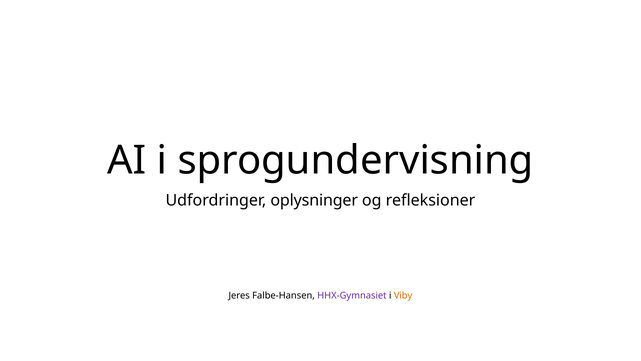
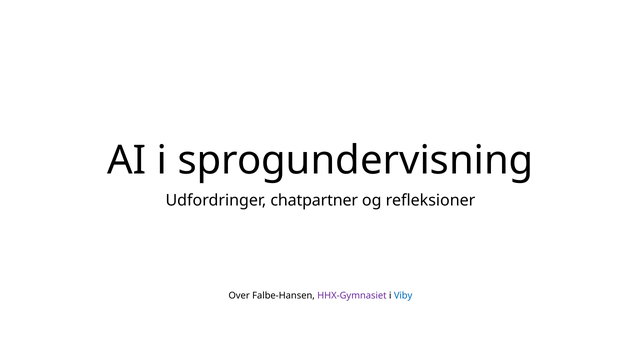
oplysninger: oplysninger -> chatpartner
Jeres: Jeres -> Over
Viby colour: orange -> blue
